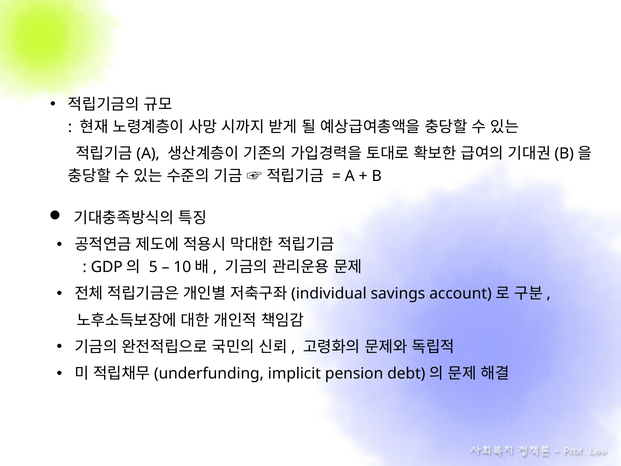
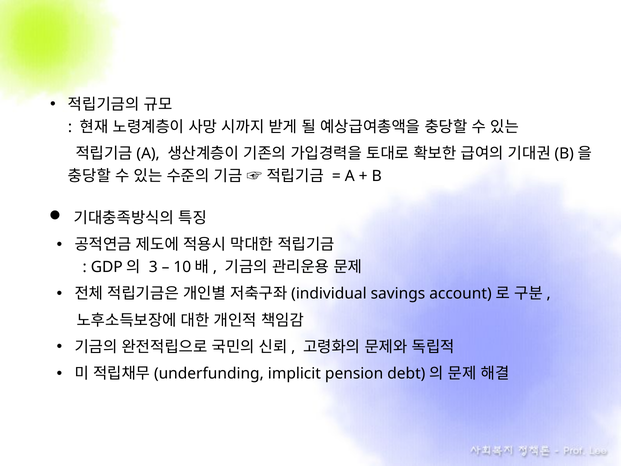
5: 5 -> 3
